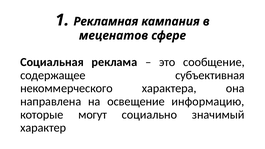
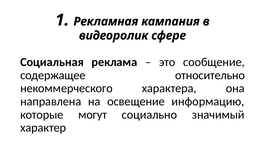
меценатов: меценатов -> видеоролик
субъективная: субъективная -> относительно
